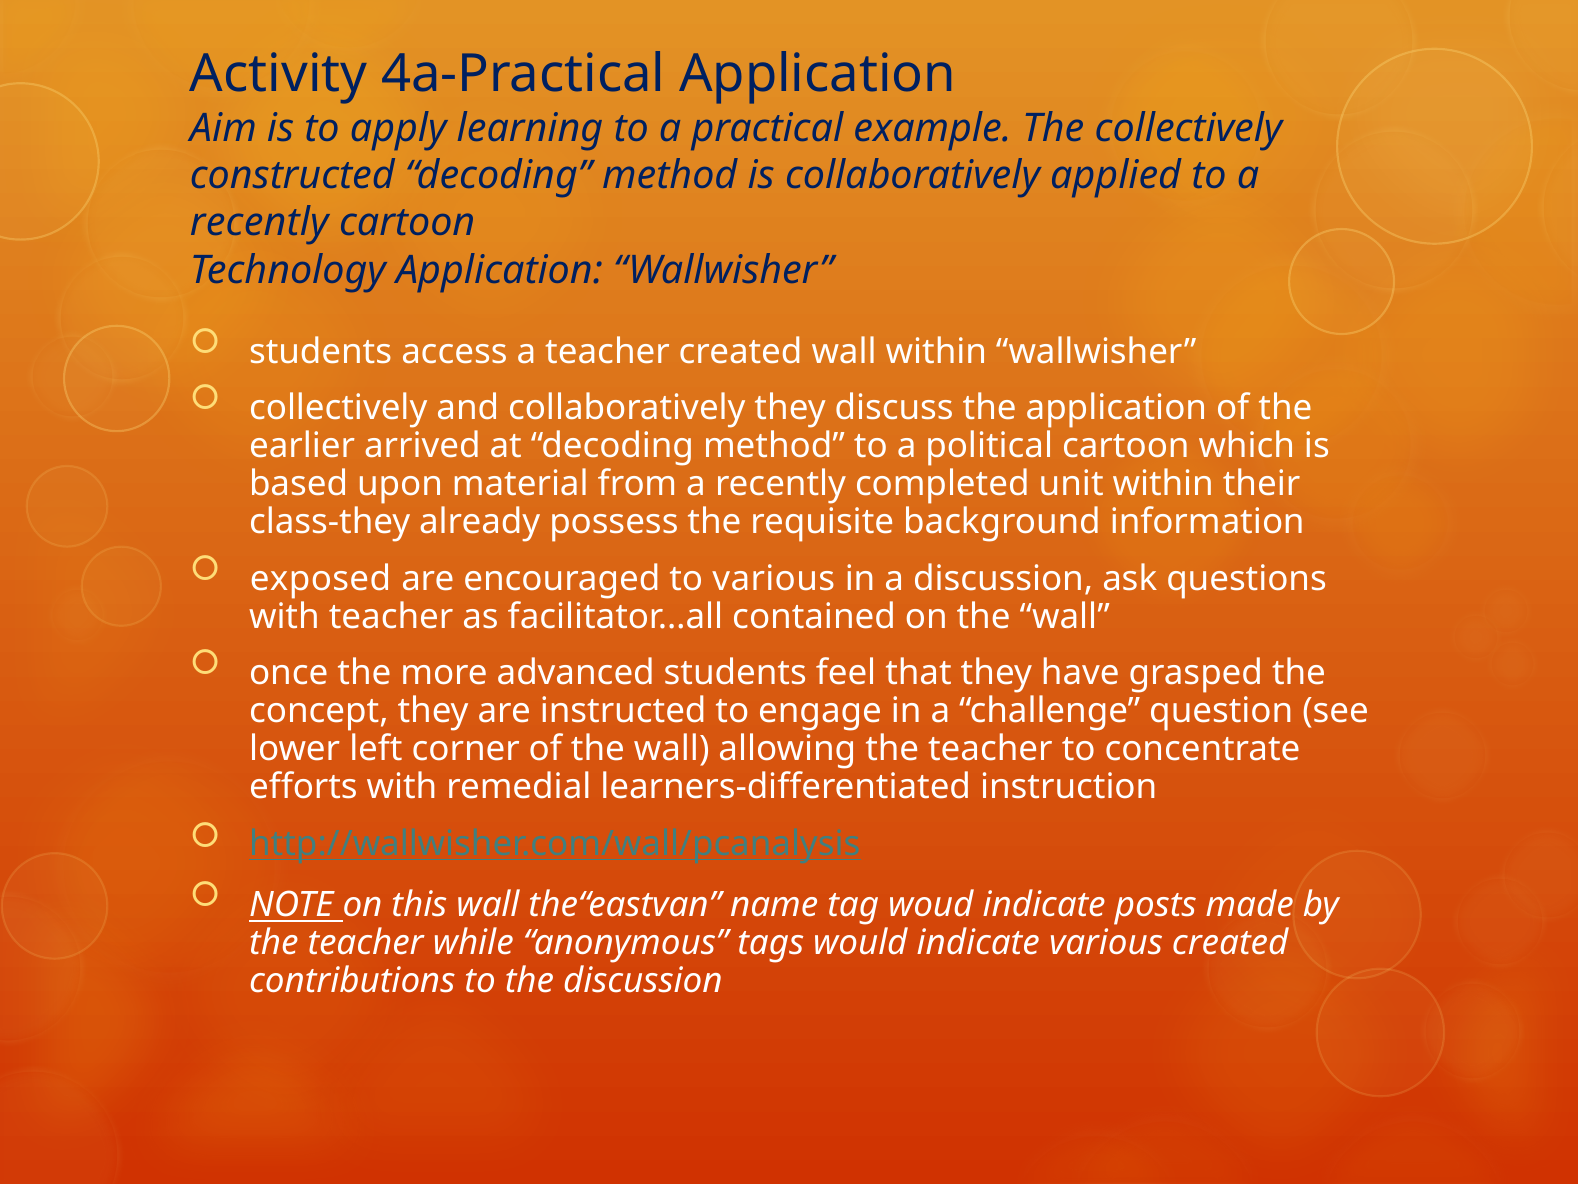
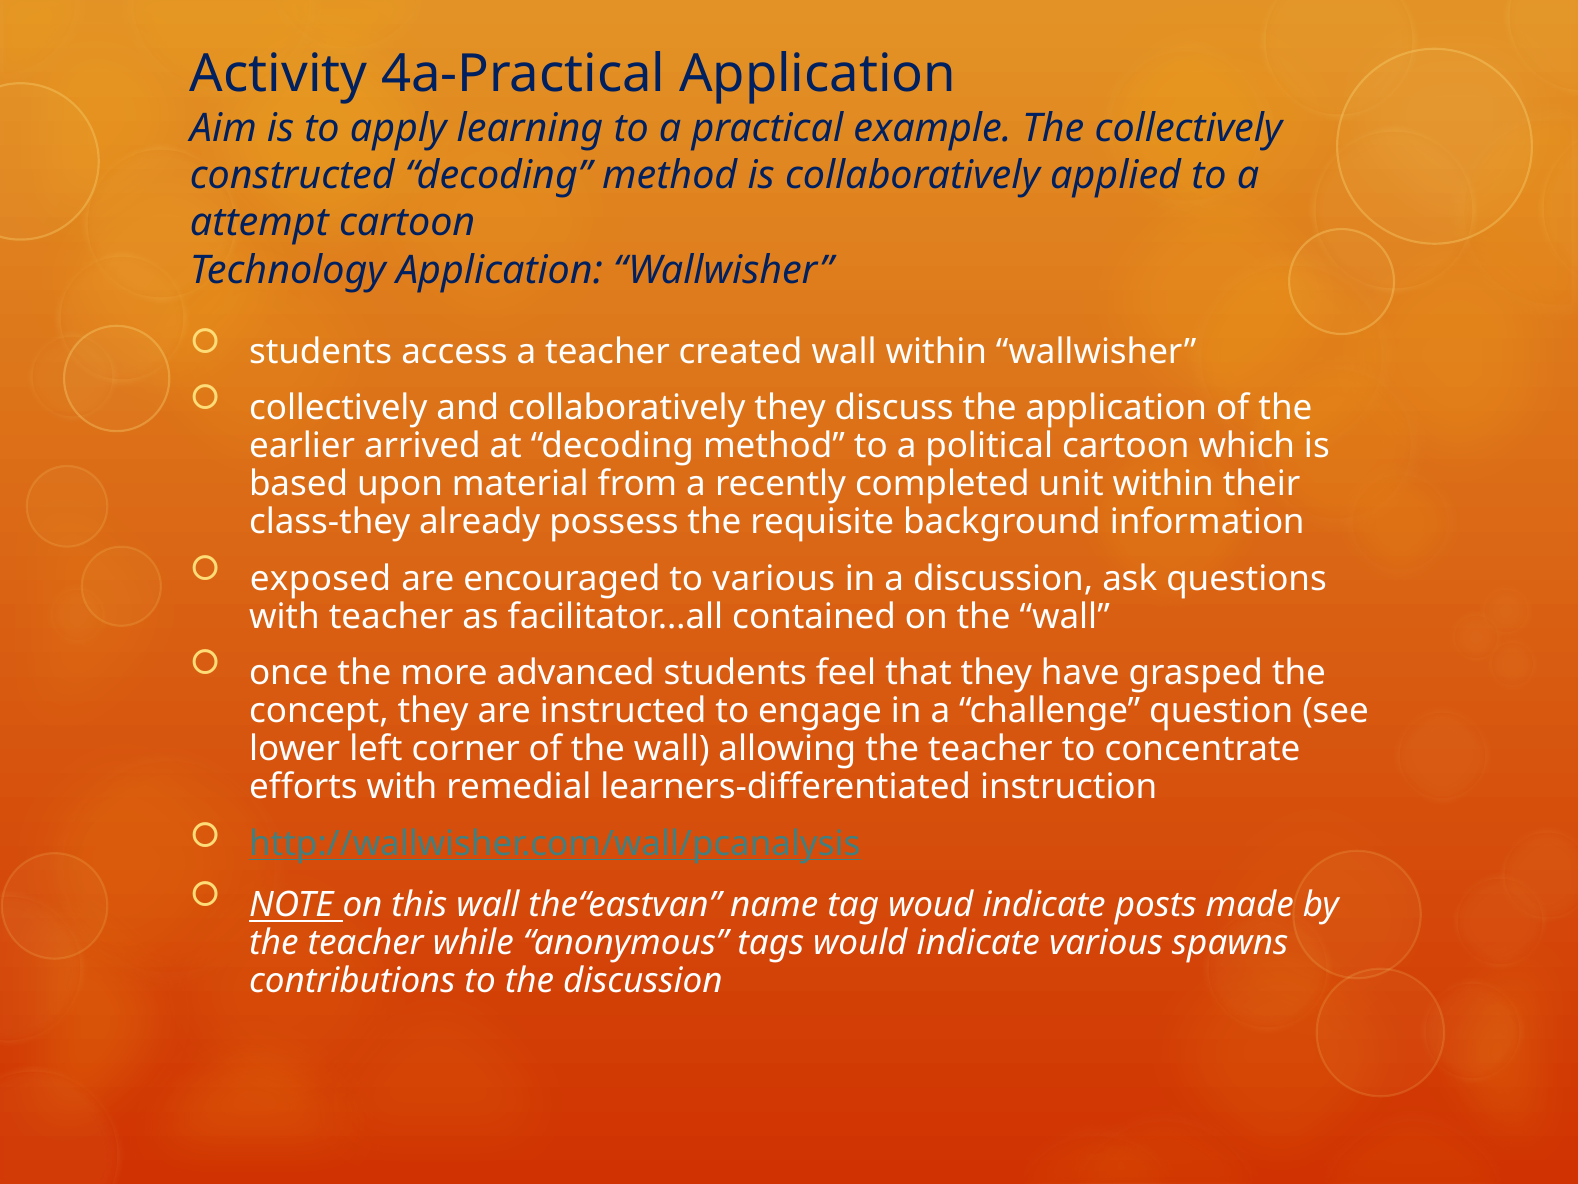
recently at (259, 223): recently -> attempt
various created: created -> spawns
